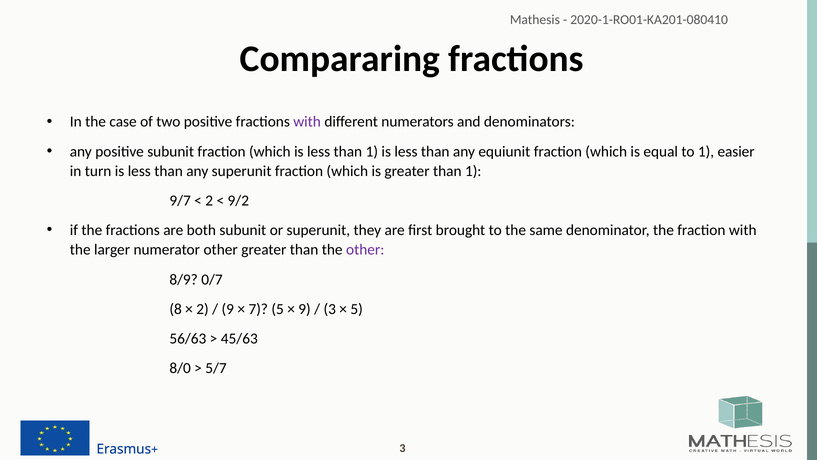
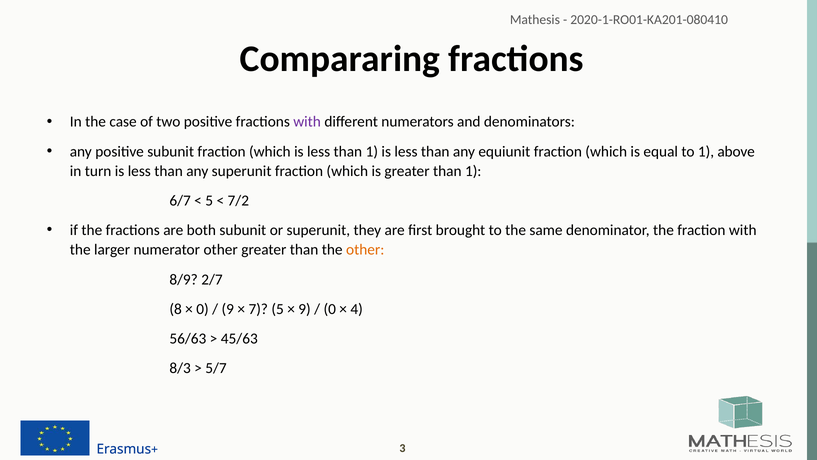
easier: easier -> above
9/7: 9/7 -> 6/7
2 at (209, 201): 2 -> 5
9/2: 9/2 -> 7/2
other at (365, 250) colour: purple -> orange
0/7: 0/7 -> 2/7
2 at (203, 309): 2 -> 0
3 at (330, 309): 3 -> 0
5 at (357, 309): 5 -> 4
8/0: 8/0 -> 8/3
